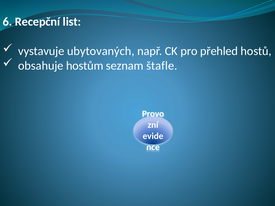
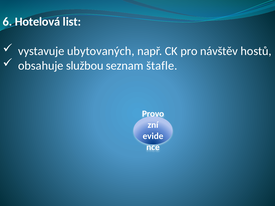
Recepční: Recepční -> Hotelová
přehled: přehled -> návštěv
hostům: hostům -> službou
